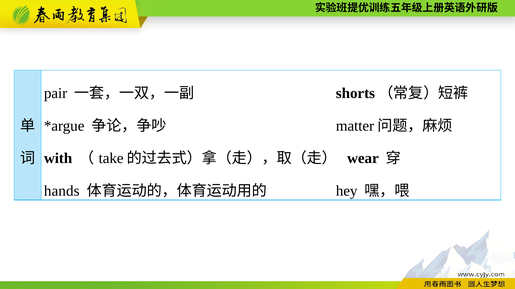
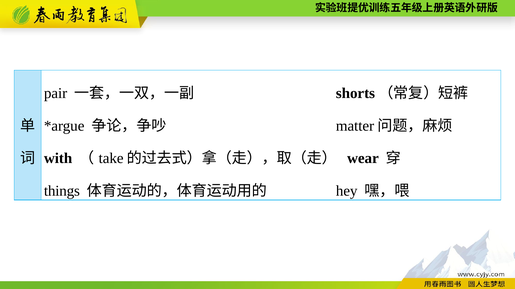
hands: hands -> things
